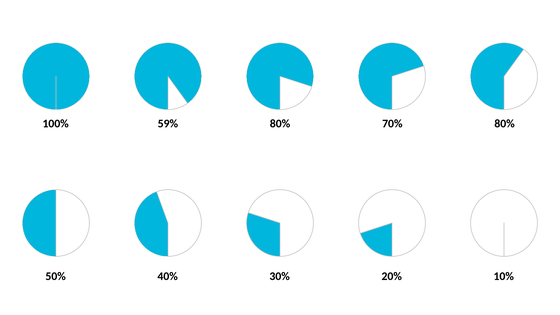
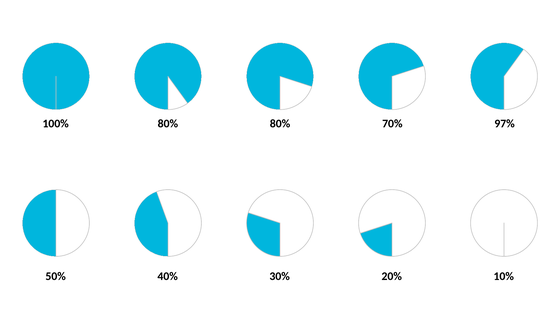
100% 59%: 59% -> 80%
70% 80%: 80% -> 97%
